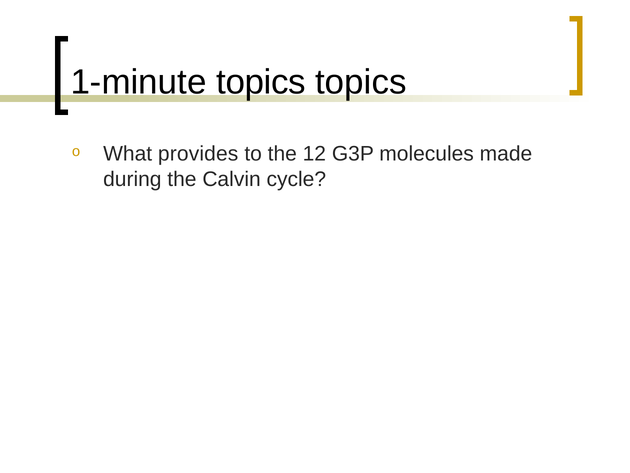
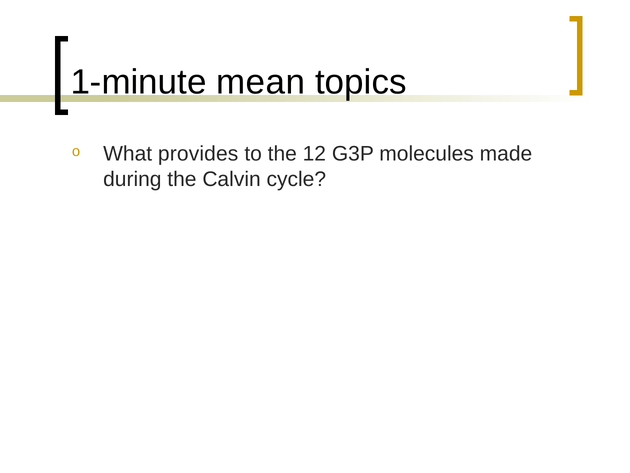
1-minute topics: topics -> mean
